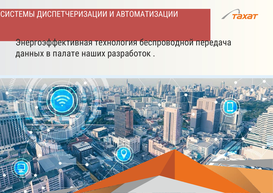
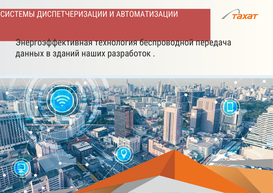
палате: палате -> зданий
